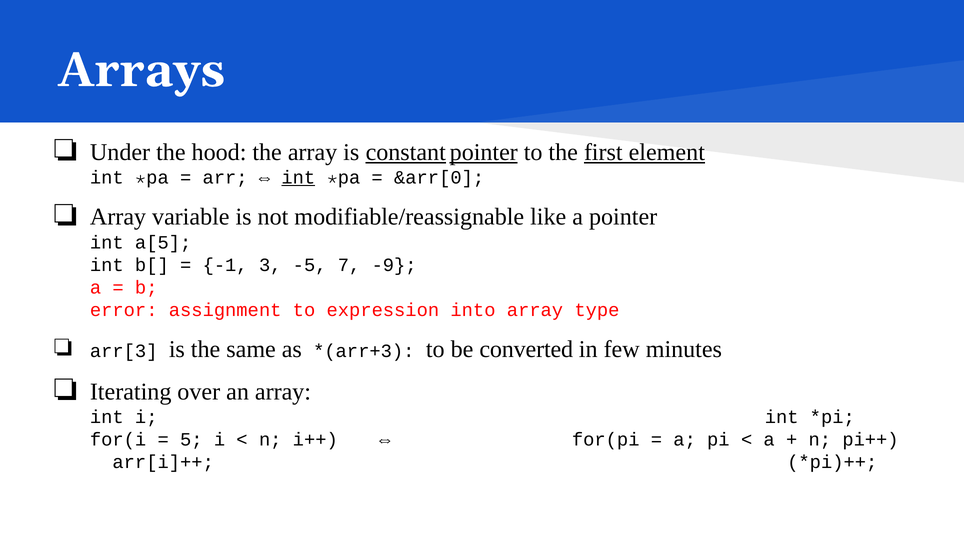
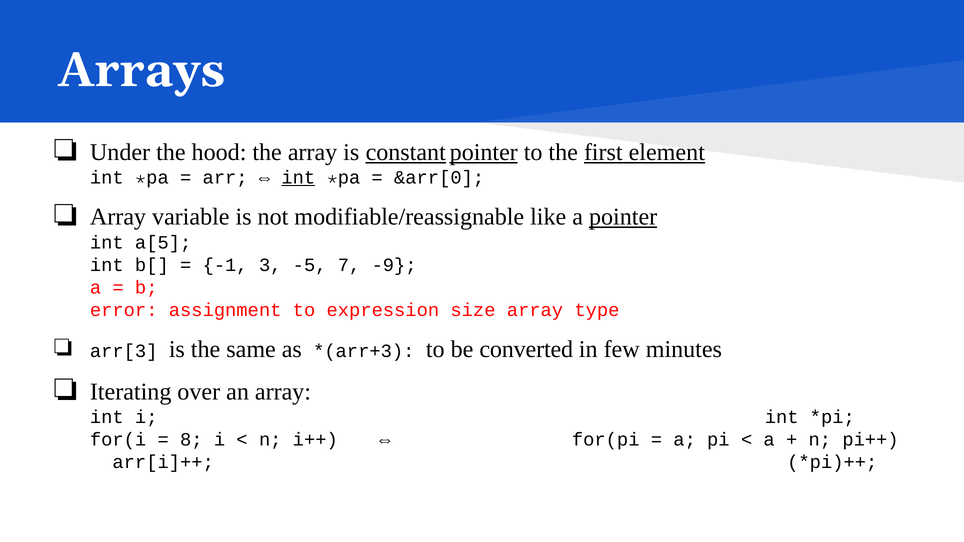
pointer at (623, 217) underline: none -> present
into: into -> size
5: 5 -> 8
